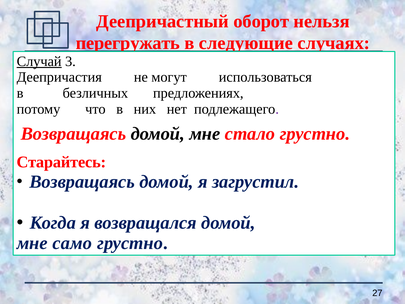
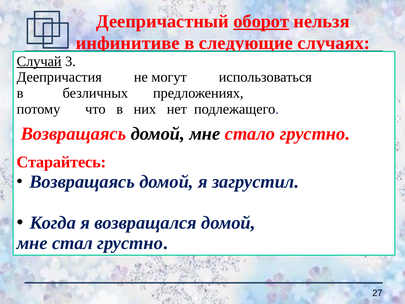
оборот underline: none -> present
перегружать: перегружать -> инфинитиве
само: само -> стал
